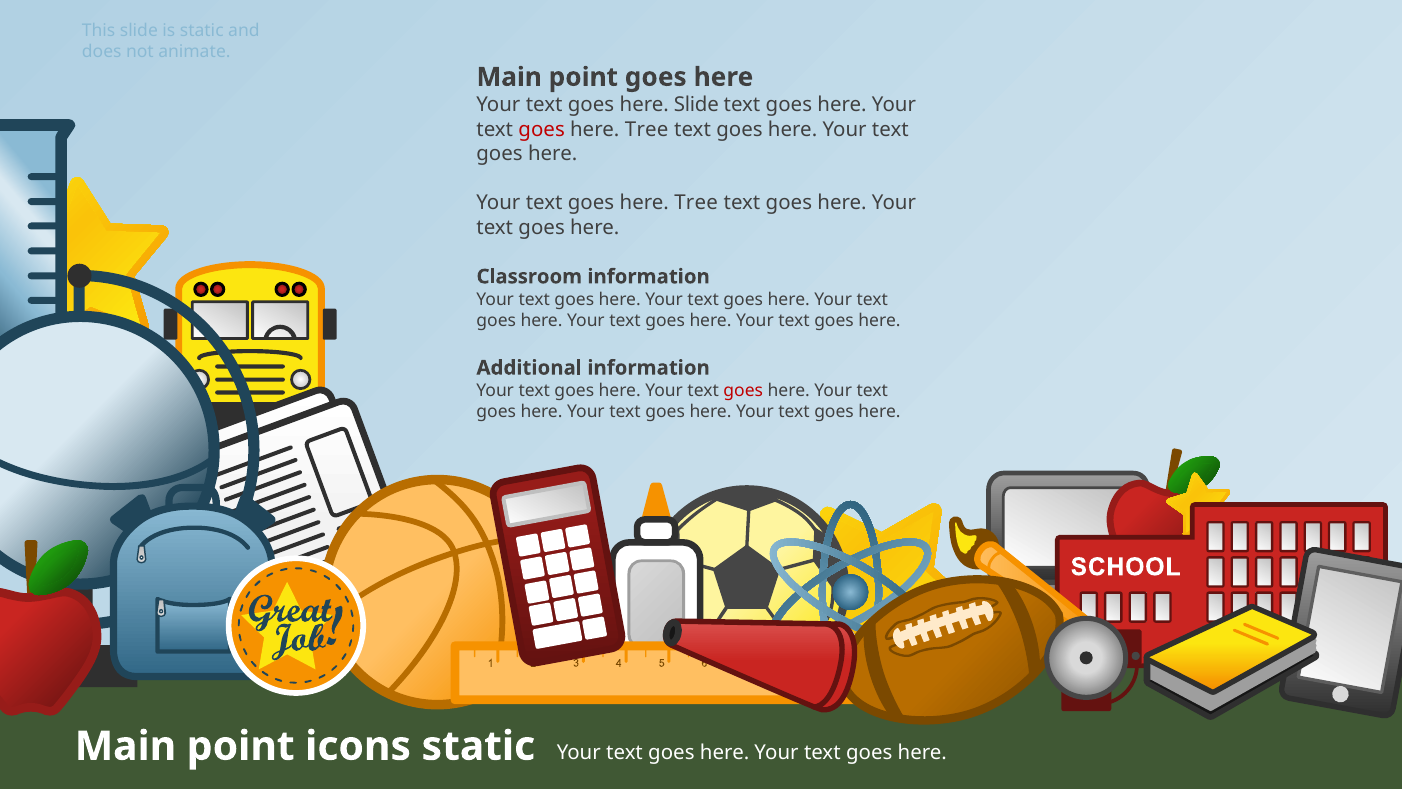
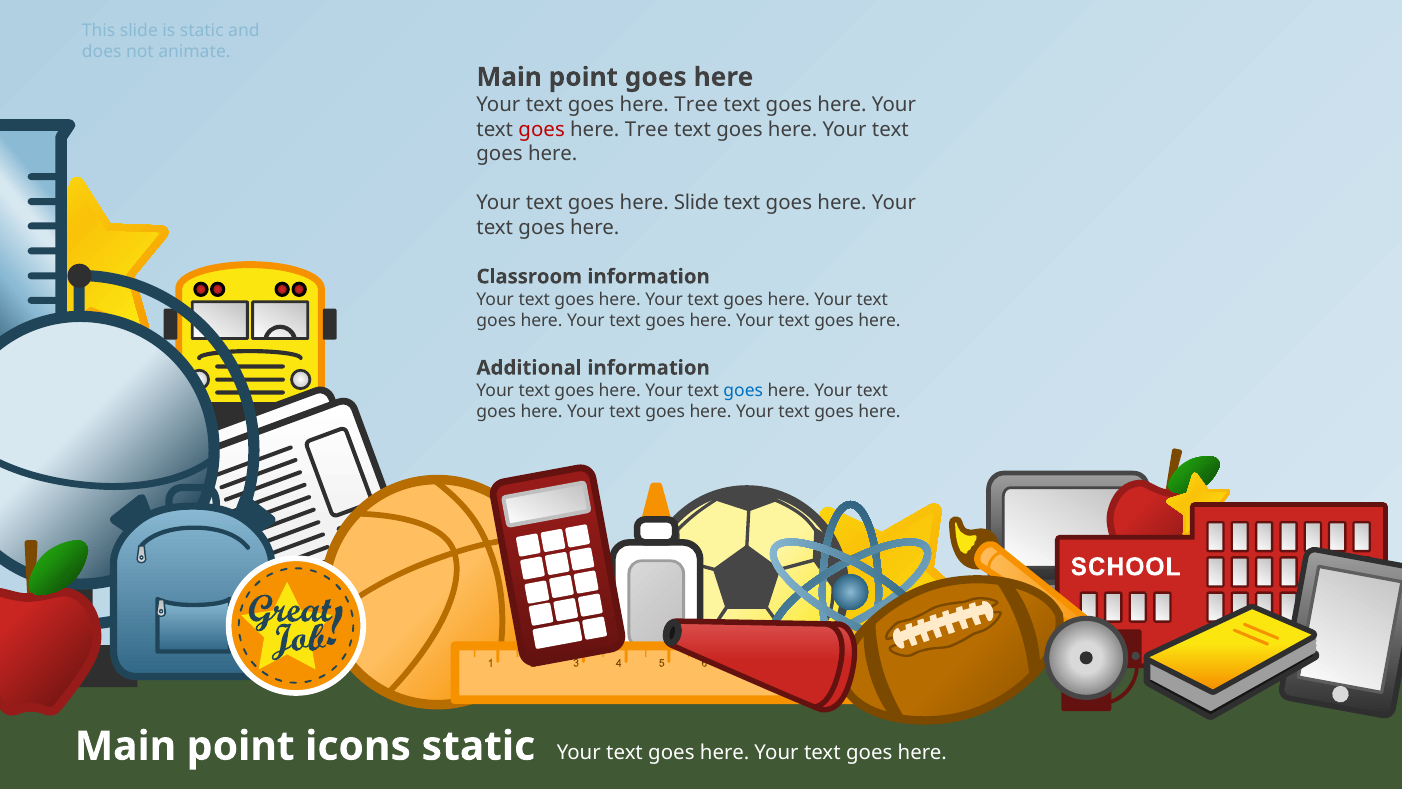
Slide at (696, 105): Slide -> Tree
Tree at (696, 203): Tree -> Slide
goes at (743, 390) colour: red -> blue
